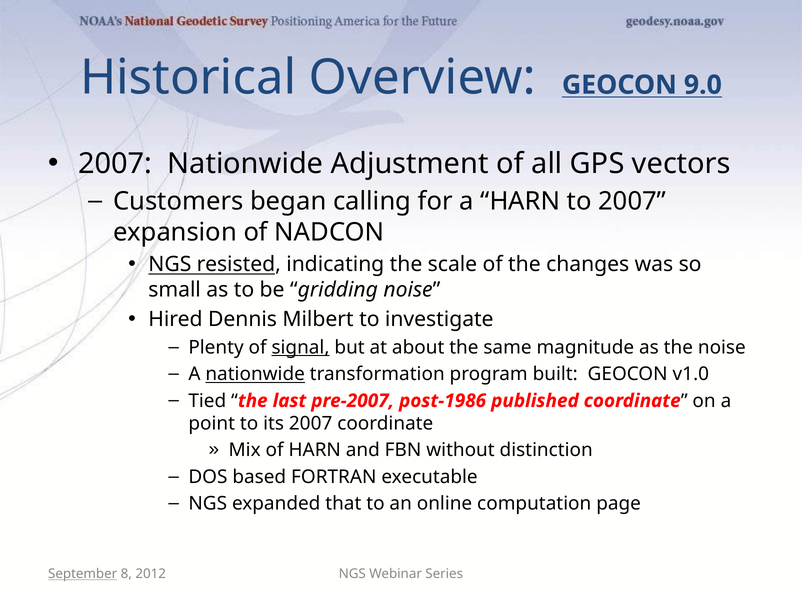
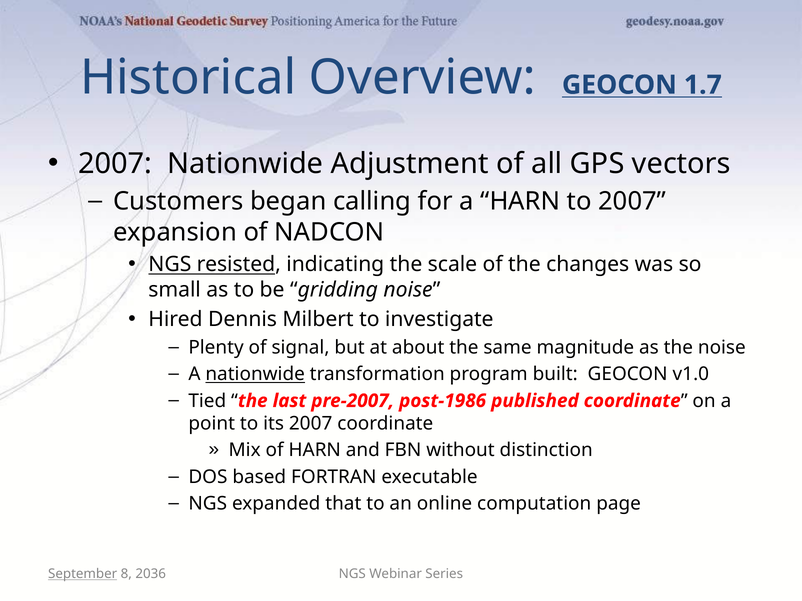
9.0: 9.0 -> 1.7
signal underline: present -> none
2012: 2012 -> 2036
